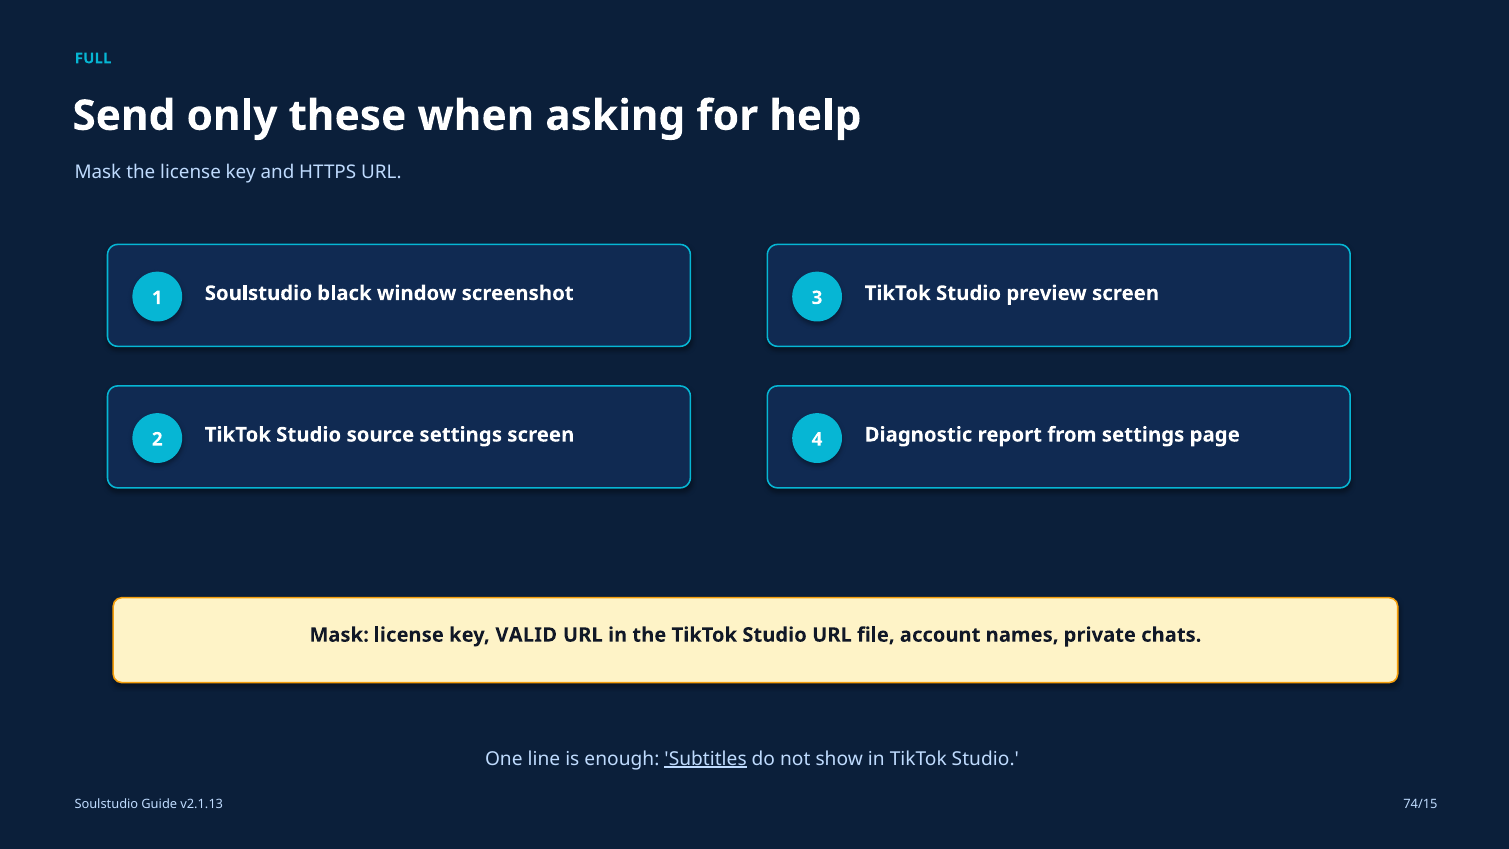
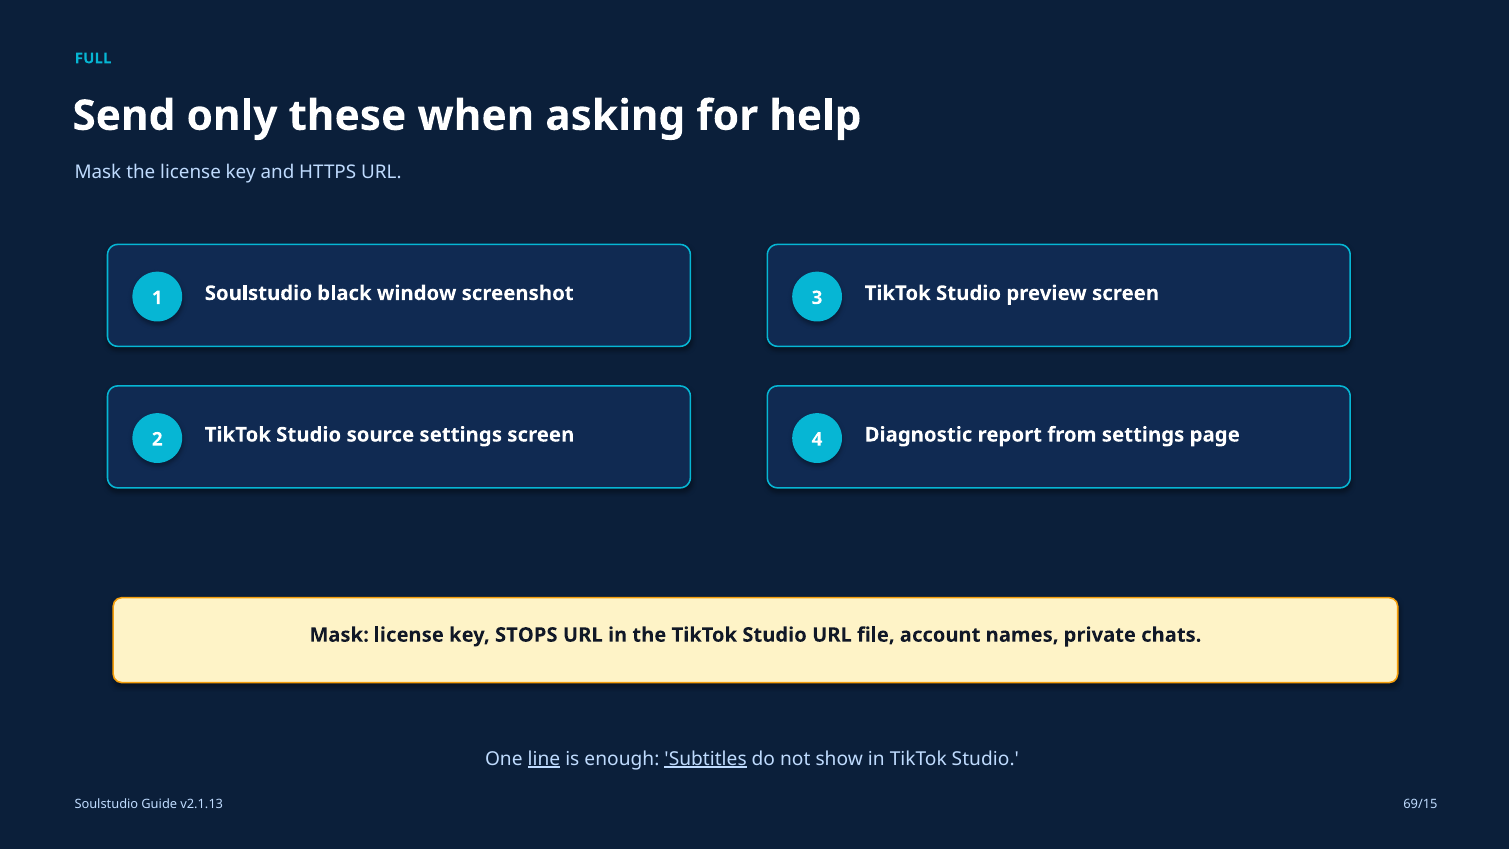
VALID: VALID -> STOPS
line underline: none -> present
74/15: 74/15 -> 69/15
